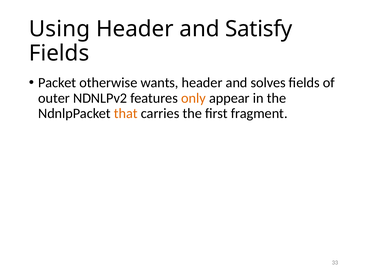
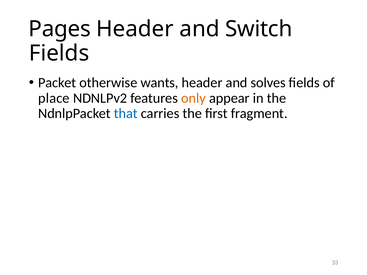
Using: Using -> Pages
Satisfy: Satisfy -> Switch
outer: outer -> place
that colour: orange -> blue
